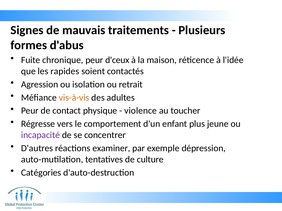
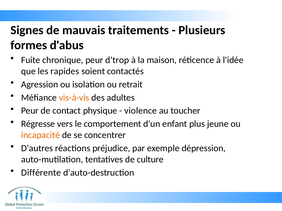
d'ceux: d'ceux -> d'trop
incapacité colour: purple -> orange
examiner: examiner -> préjudice
Catégories: Catégories -> Différente
